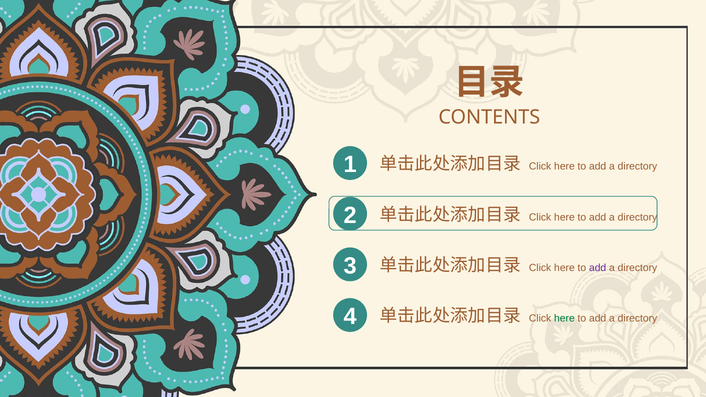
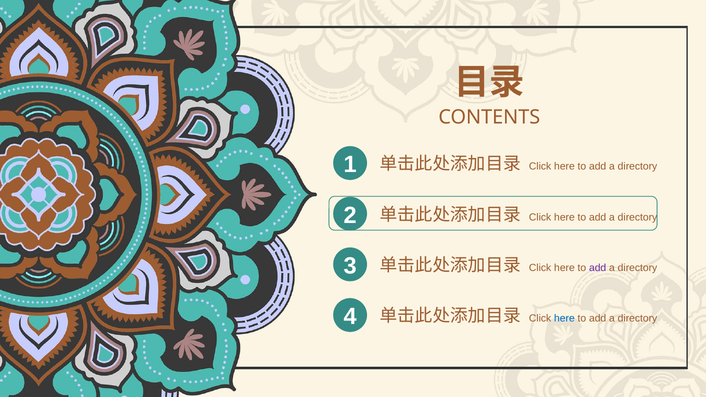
here at (564, 319) colour: green -> blue
